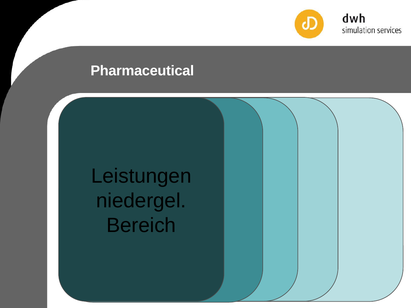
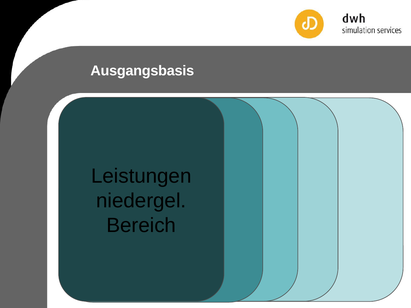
Pharmaceutical: Pharmaceutical -> Ausgangsbasis
